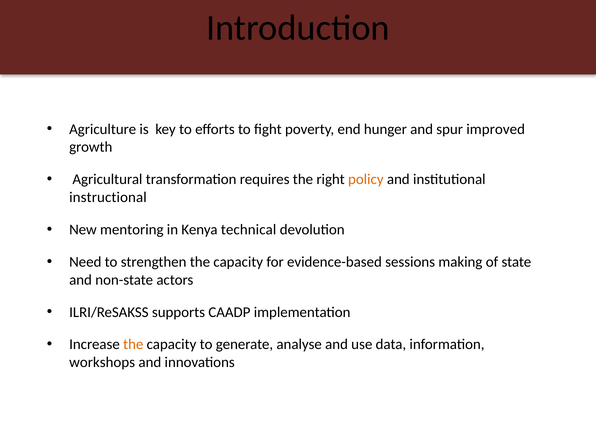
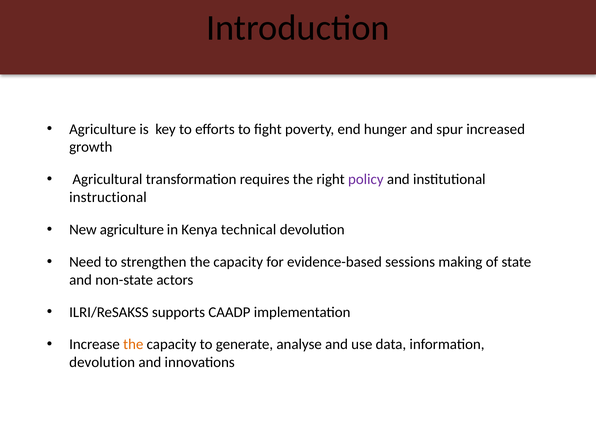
improved: improved -> increased
policy colour: orange -> purple
New mentoring: mentoring -> agriculture
workshops at (102, 362): workshops -> devolution
